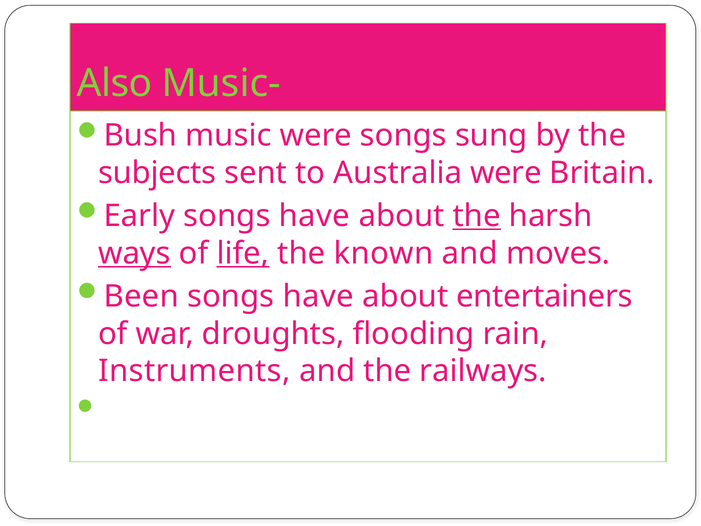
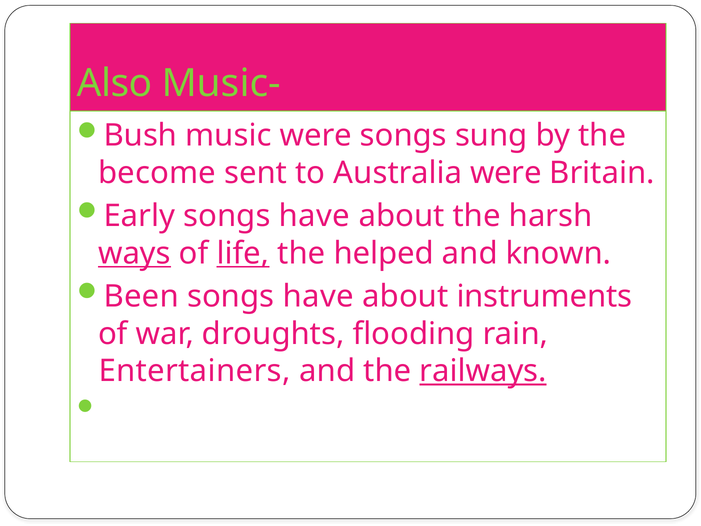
subjects: subjects -> become
the at (477, 216) underline: present -> none
known: known -> helped
moves: moves -> known
entertainers: entertainers -> instruments
Instruments: Instruments -> Entertainers
railways underline: none -> present
